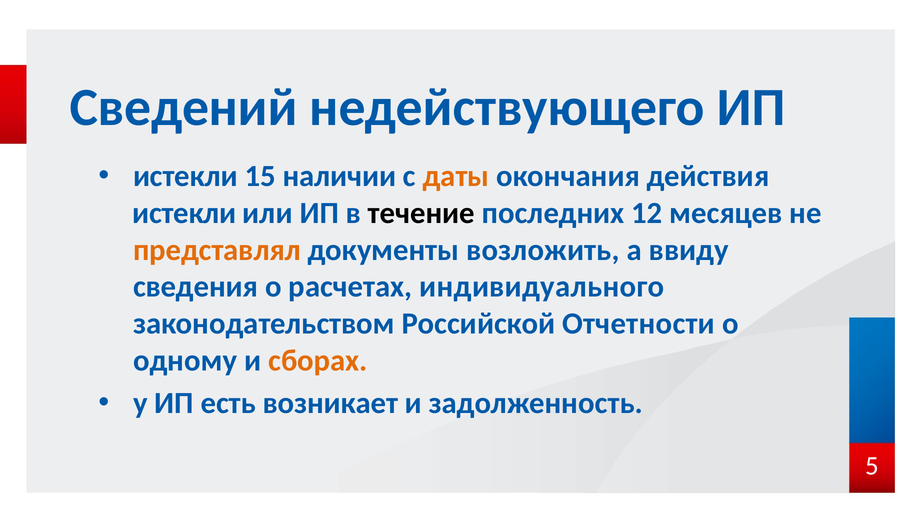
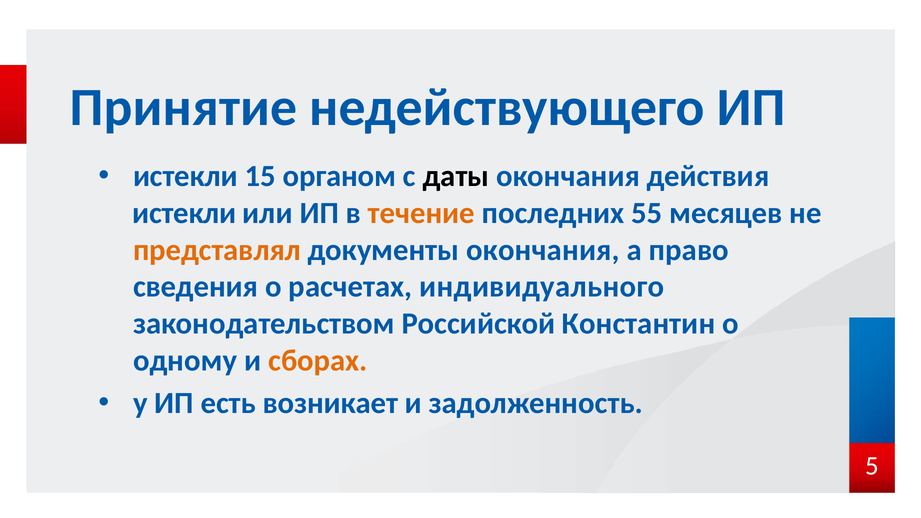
Сведений: Сведений -> Принятие
наличии: наличии -> органом
даты colour: orange -> black
течение colour: black -> orange
12: 12 -> 55
документы возложить: возложить -> окончания
ввиду: ввиду -> право
Отчетности: Отчетности -> Константин
